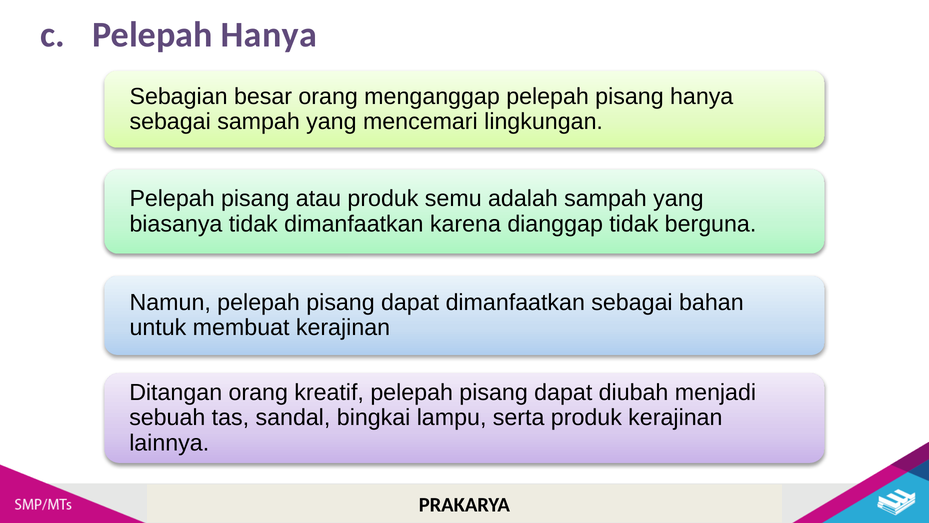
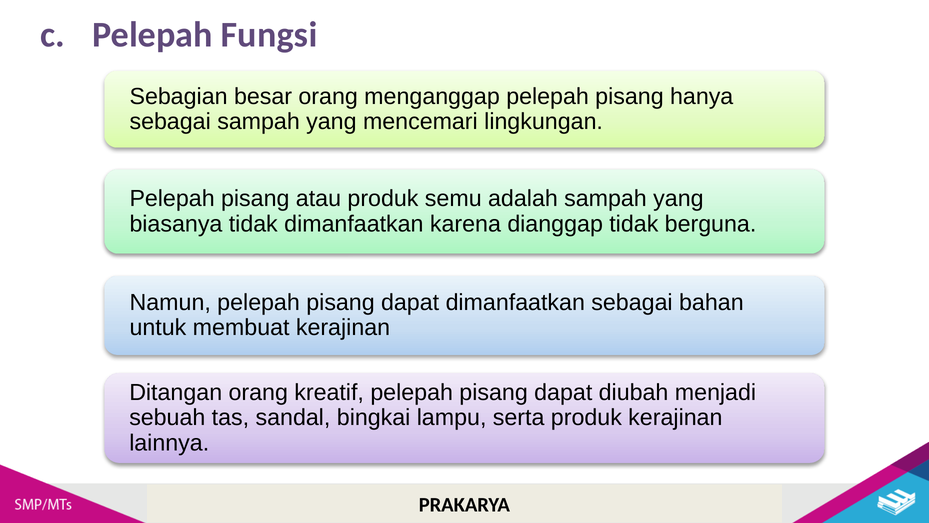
Pelepah Hanya: Hanya -> Fungsi
